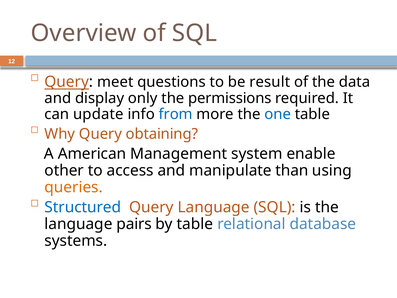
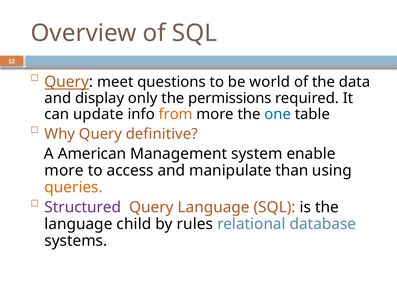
result: result -> world
from colour: blue -> orange
obtaining: obtaining -> definitive
other at (64, 170): other -> more
Structured colour: blue -> purple
pairs: pairs -> child
by table: table -> rules
